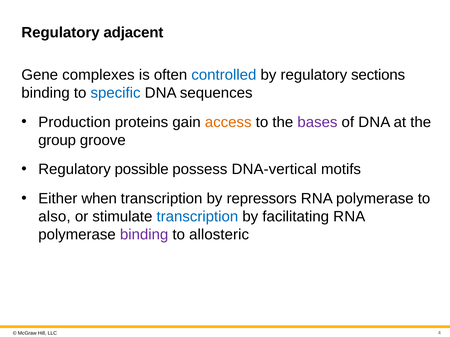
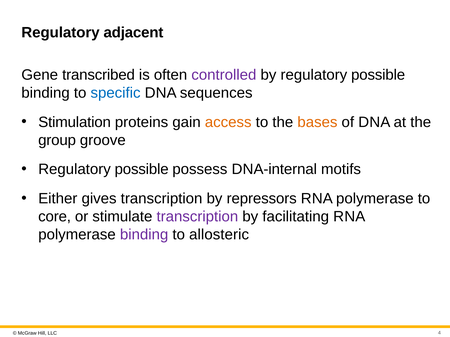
complexes: complexes -> transcribed
controlled colour: blue -> purple
by regulatory sections: sections -> possible
Production: Production -> Stimulation
bases colour: purple -> orange
A-vertical: A-vertical -> A-internal
when: when -> gives
also: also -> core
transcription at (197, 217) colour: blue -> purple
